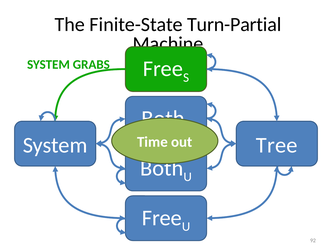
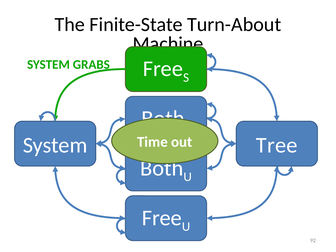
Turn-Partial: Turn-Partial -> Turn-About
